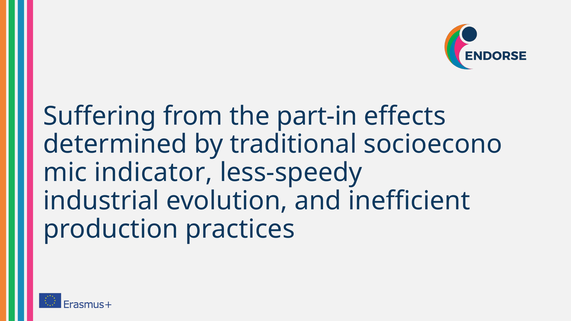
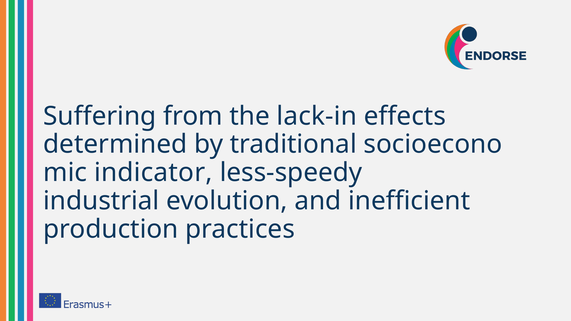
part-in: part-in -> lack-in
